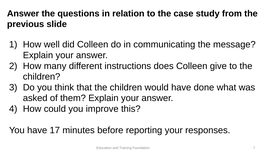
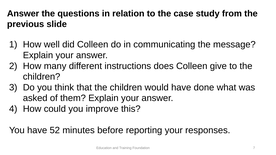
17: 17 -> 52
